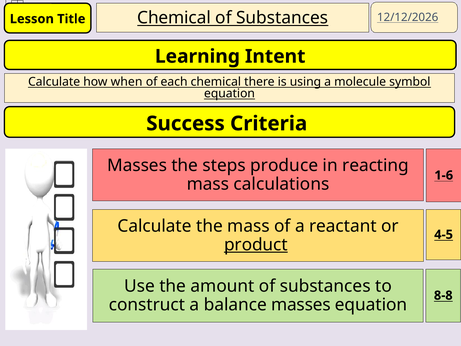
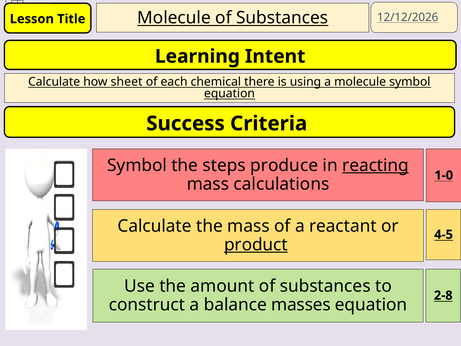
Chemical at (174, 18): Chemical -> Molecule
when: when -> sheet
Masses at (137, 165): Masses -> Symbol
reacting underline: none -> present
1-6: 1-6 -> 1-0
8-8: 8-8 -> 2-8
